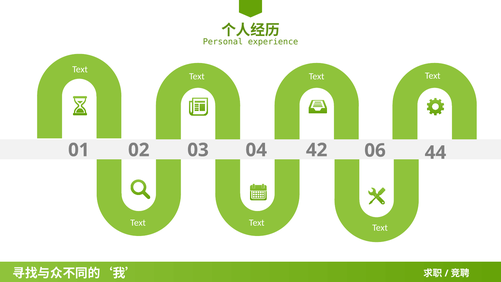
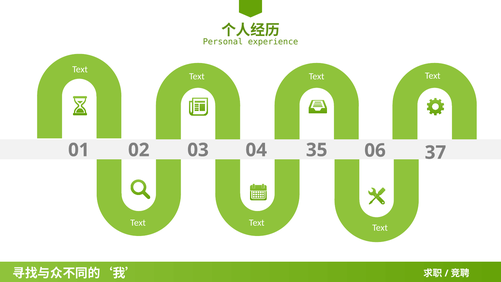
42: 42 -> 35
44: 44 -> 37
